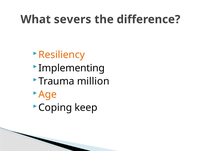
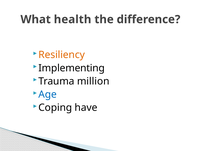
severs: severs -> health
Age colour: orange -> blue
keep: keep -> have
